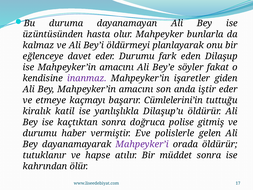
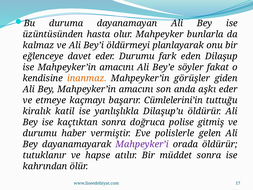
inanmaz colour: purple -> orange
işaretler: işaretler -> görüşler
iştir: iştir -> aşkı
